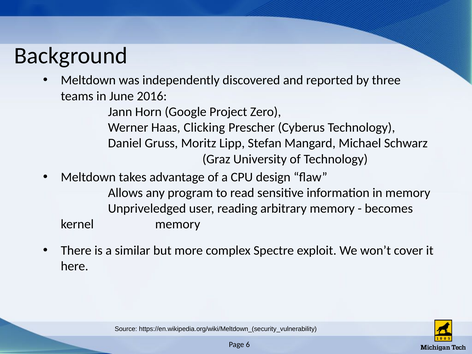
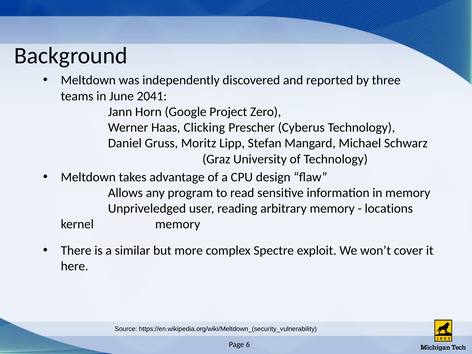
2016: 2016 -> 2041
becomes: becomes -> locations
